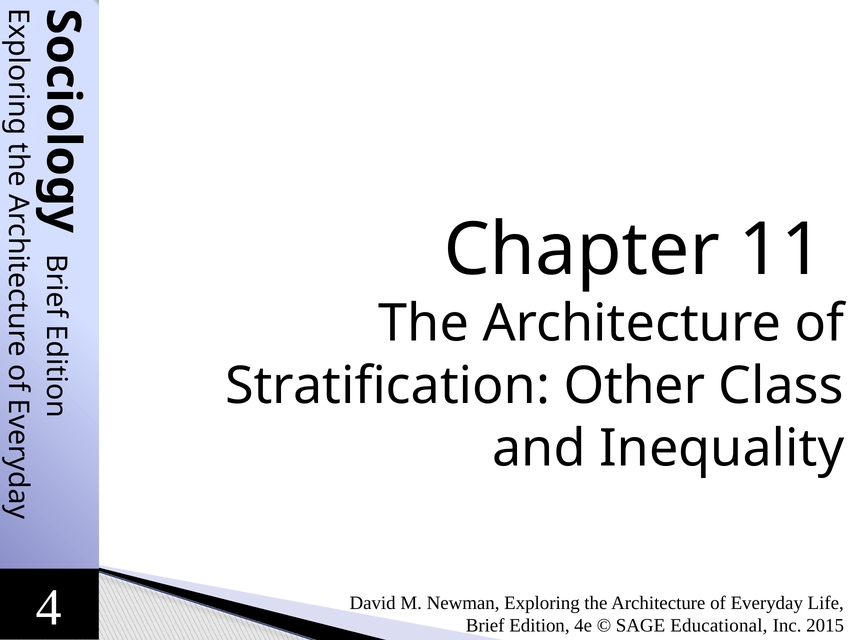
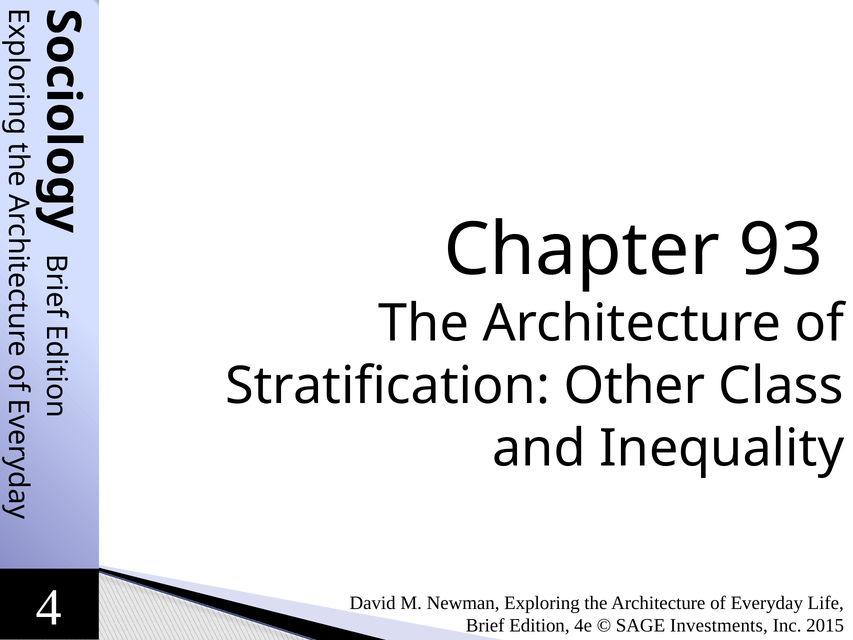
11: 11 -> 93
Educational: Educational -> Investments
